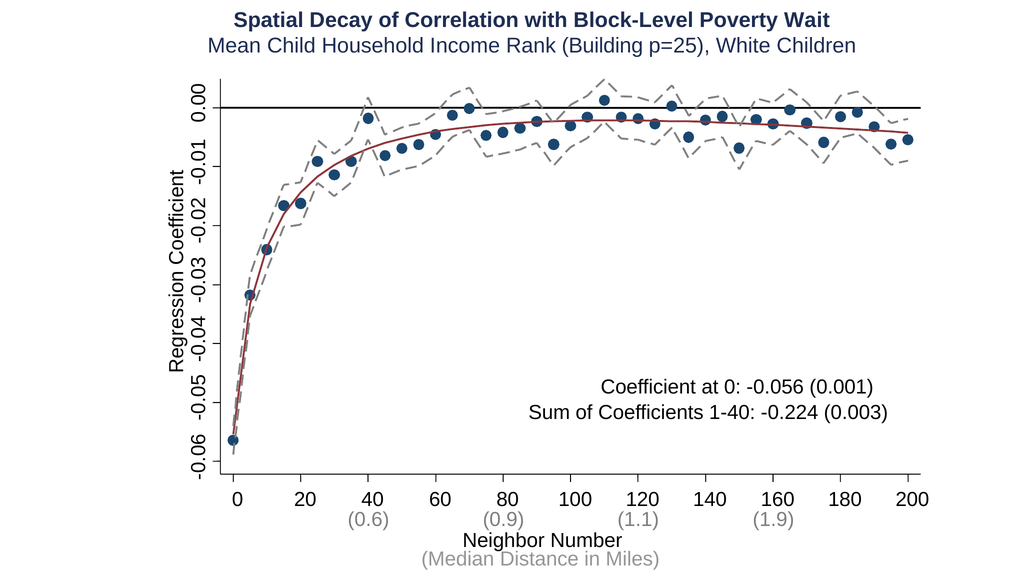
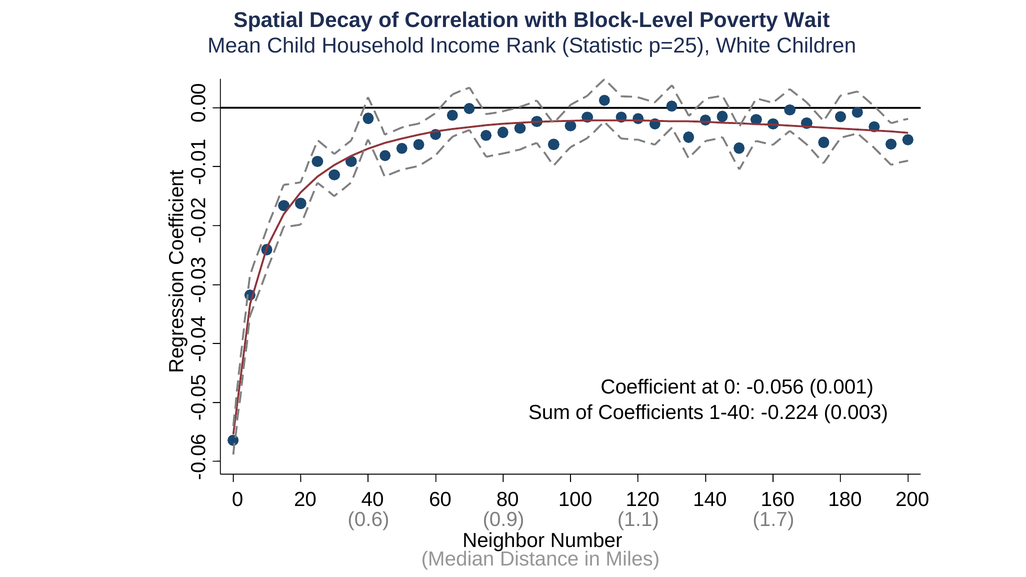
Building: Building -> Statistic
1.9: 1.9 -> 1.7
